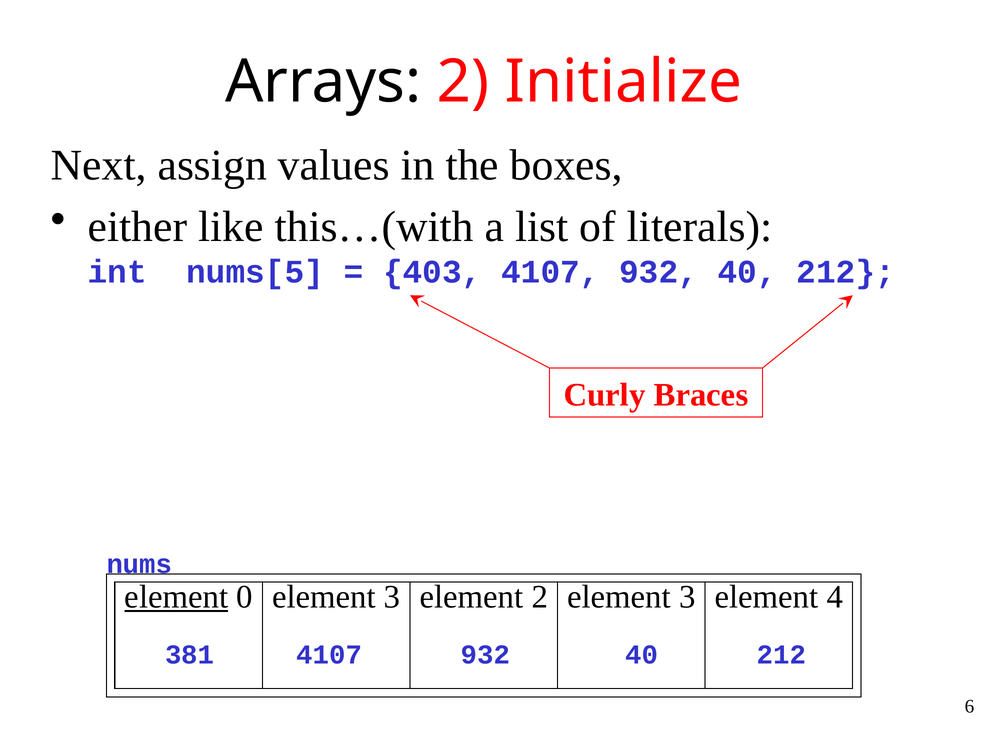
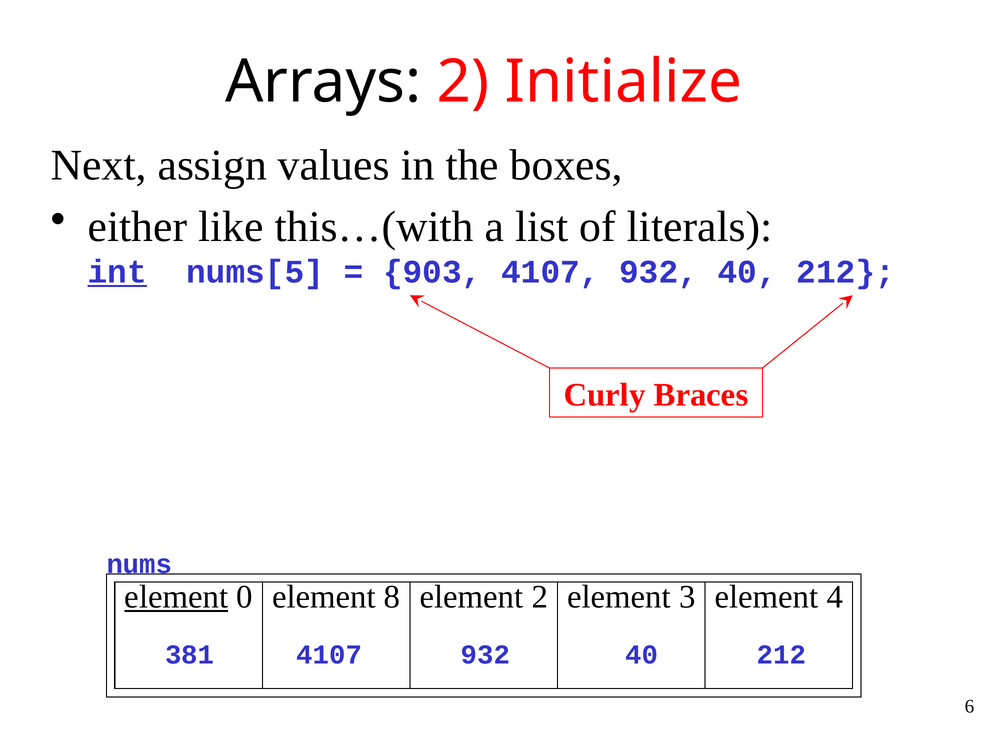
int underline: none -> present
403: 403 -> 903
0 element 3: 3 -> 8
